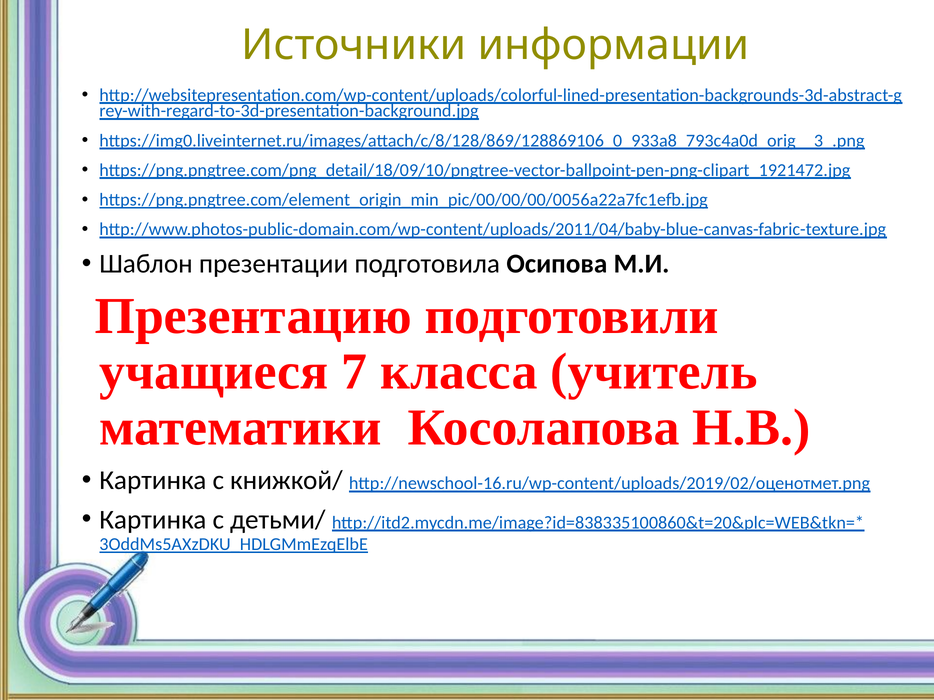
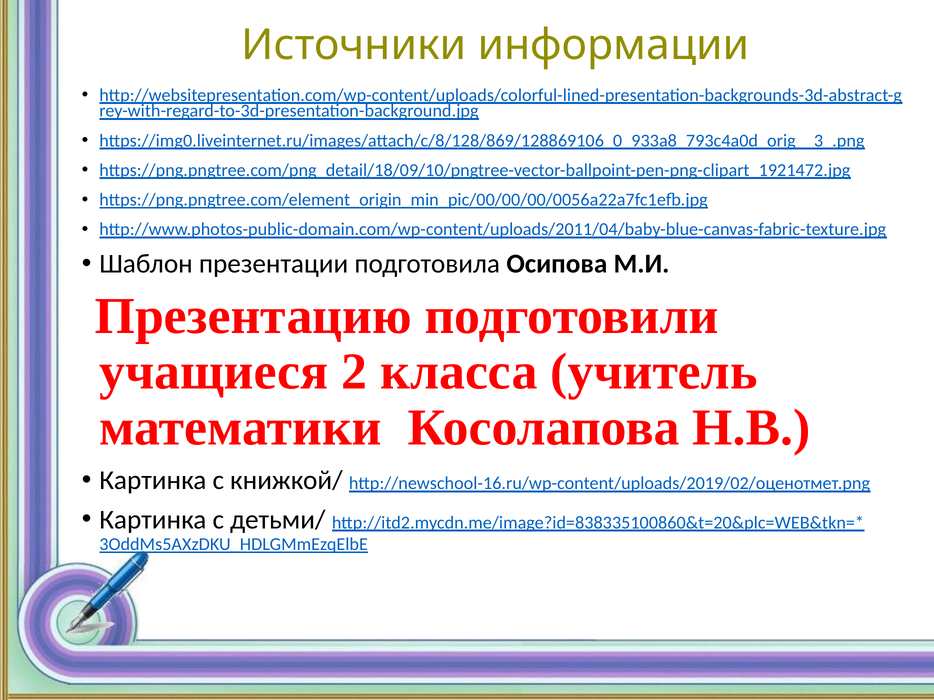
7: 7 -> 2
